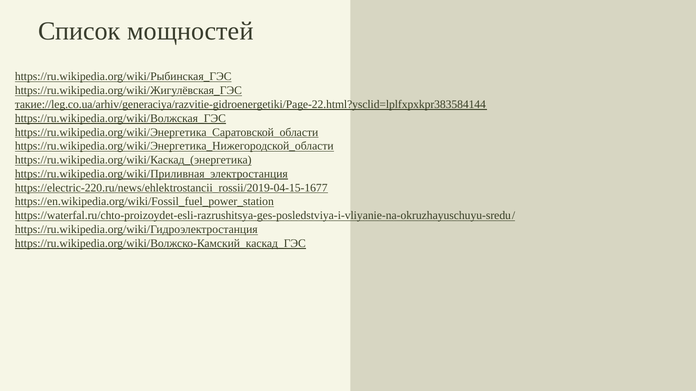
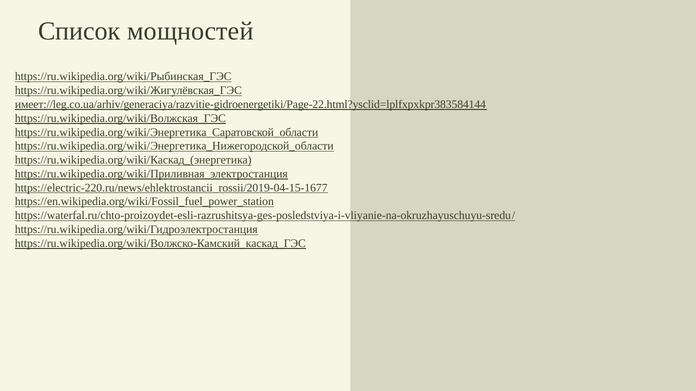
такие://leg.co.ua/arhiv/generaciya/razvitie-gidroenergetiki/Page-22.html?ysclid=lplfxpxkpr383584144: такие://leg.co.ua/arhiv/generaciya/razvitie-gidroenergetiki/Page-22.html?ysclid=lplfxpxkpr383584144 -> имеет://leg.co.ua/arhiv/generaciya/razvitie-gidroenergetiki/Page-22.html?ysclid=lplfxpxkpr383584144
